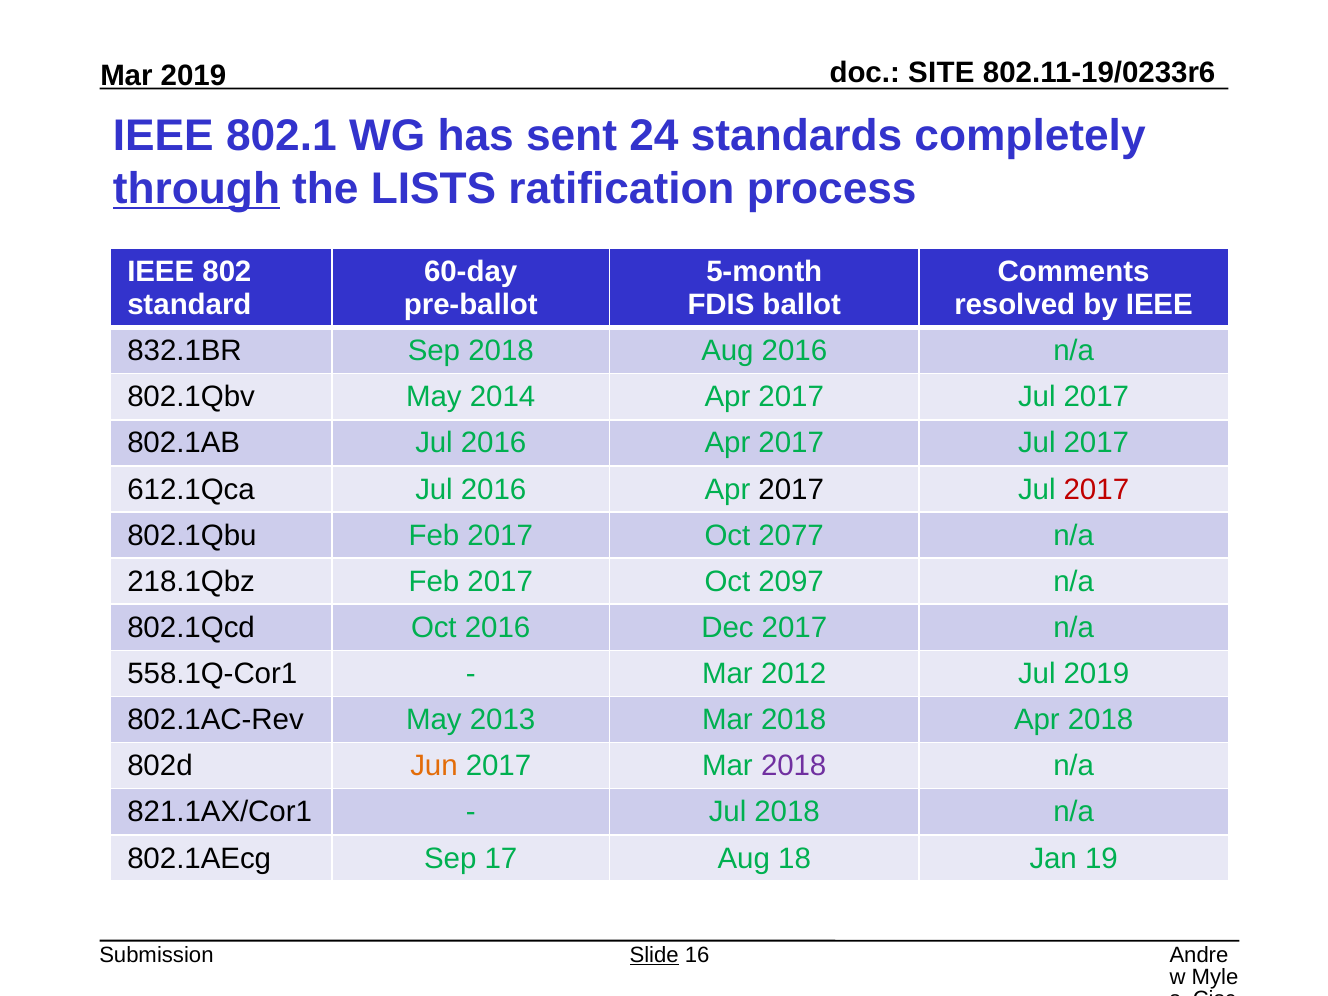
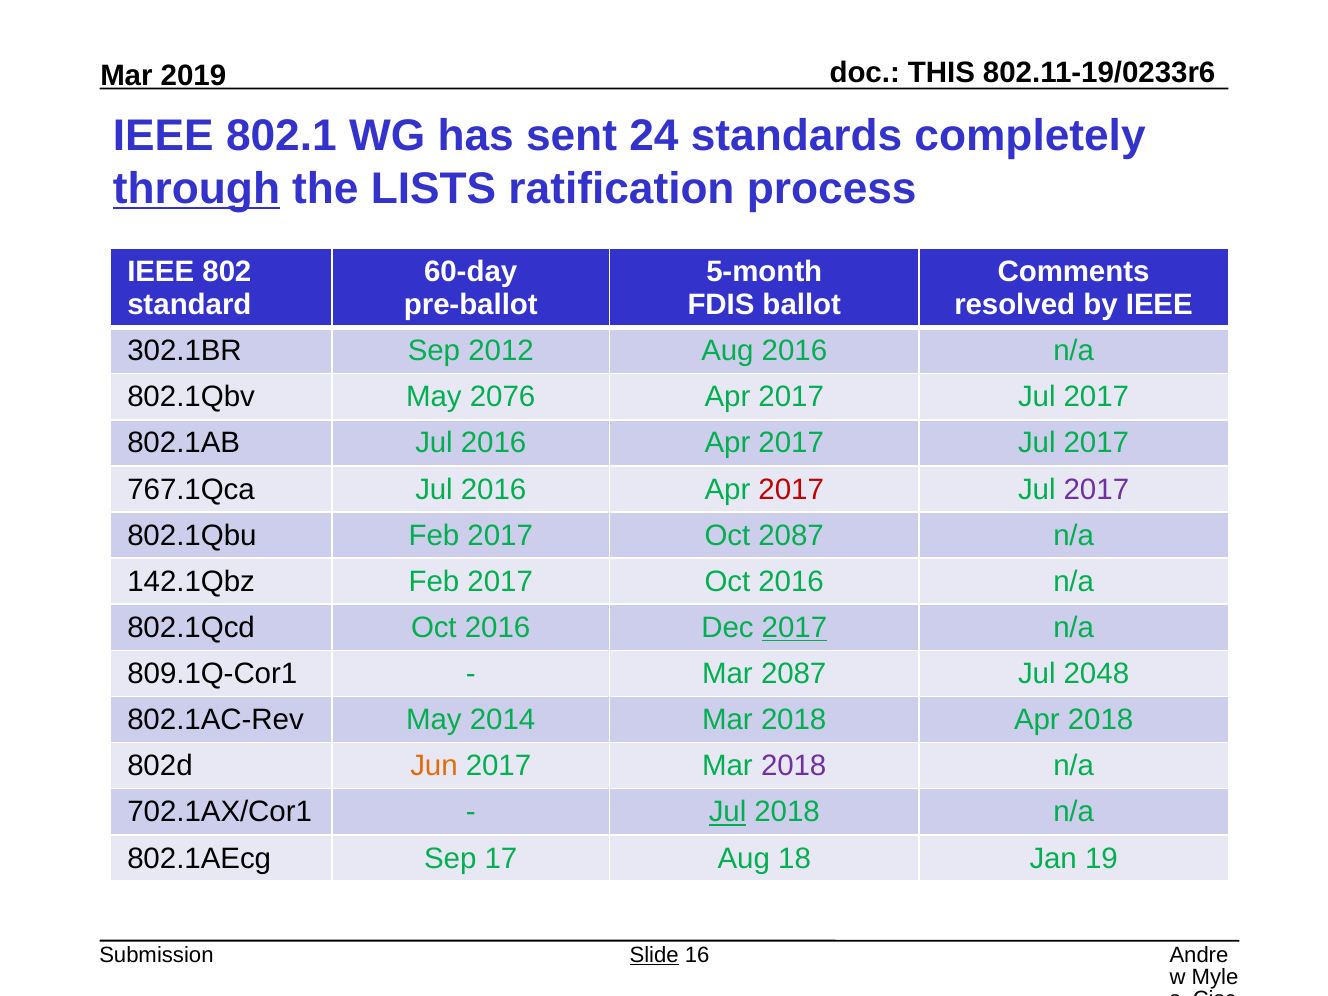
SITE: SITE -> THIS
832.1BR: 832.1BR -> 302.1BR
Sep 2018: 2018 -> 2012
2014: 2014 -> 2076
612.1Qca: 612.1Qca -> 767.1Qca
2017 at (791, 489) colour: black -> red
2017 at (1096, 489) colour: red -> purple
Oct 2077: 2077 -> 2087
218.1Qbz: 218.1Qbz -> 142.1Qbz
2017 Oct 2097: 2097 -> 2016
2017 at (794, 628) underline: none -> present
558.1Q-Cor1: 558.1Q-Cor1 -> 809.1Q-Cor1
Mar 2012: 2012 -> 2087
Jul 2019: 2019 -> 2048
2013: 2013 -> 2014
821.1AX/Cor1: 821.1AX/Cor1 -> 702.1AX/Cor1
Jul at (728, 812) underline: none -> present
